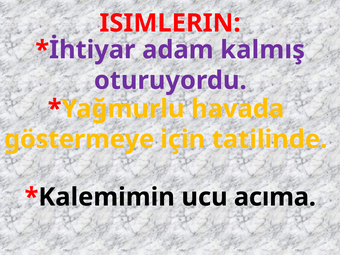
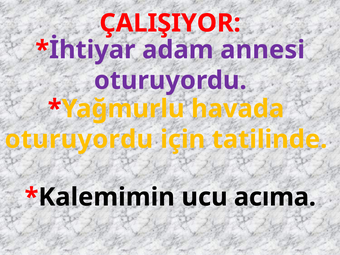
ISIMLERIN: ISIMLERIN -> ÇALIŞIYOR
kalmış: kalmış -> annesi
göstermeye at (79, 139): göstermeye -> oturuyordu
